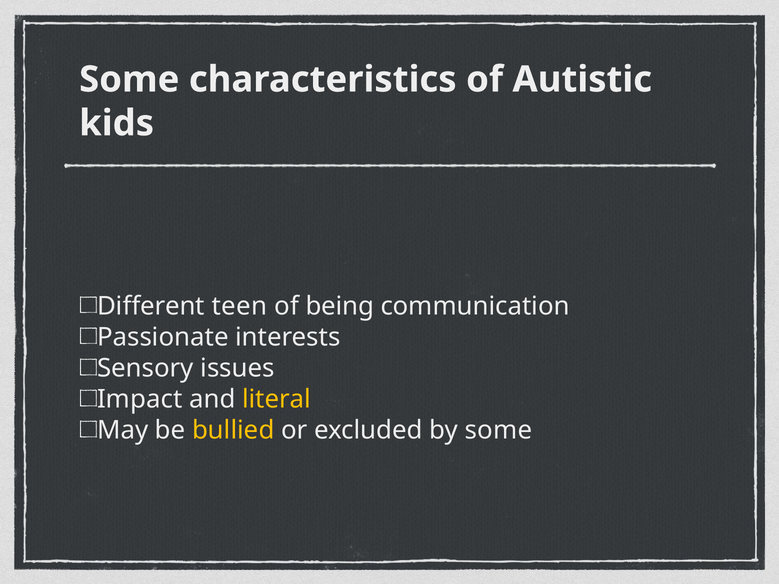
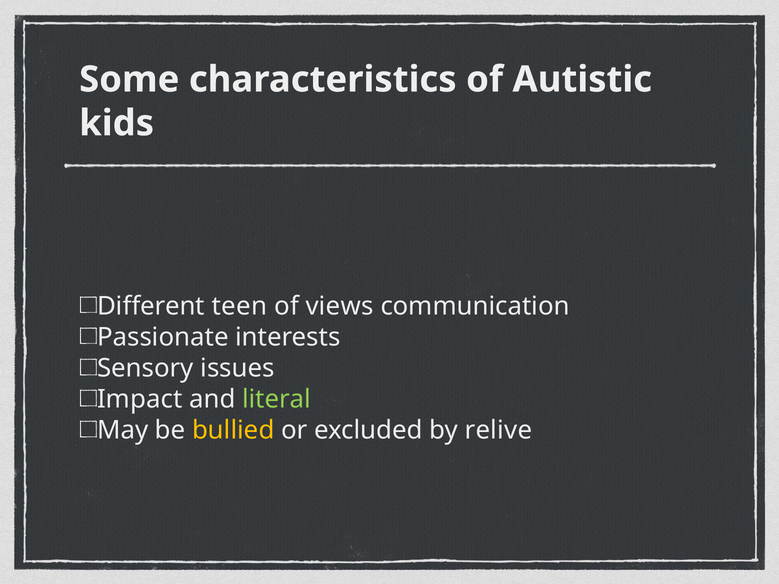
being: being -> views
literal colour: yellow -> light green
by some: some -> relive
